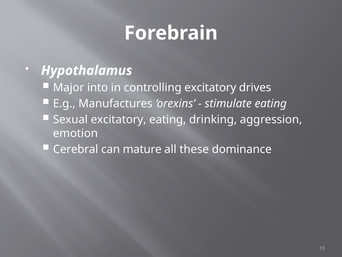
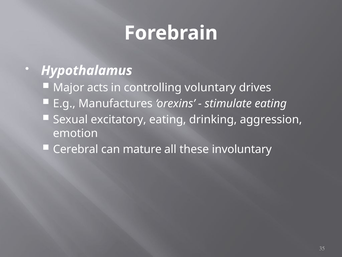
into: into -> acts
controlling excitatory: excitatory -> voluntary
dominance: dominance -> involuntary
